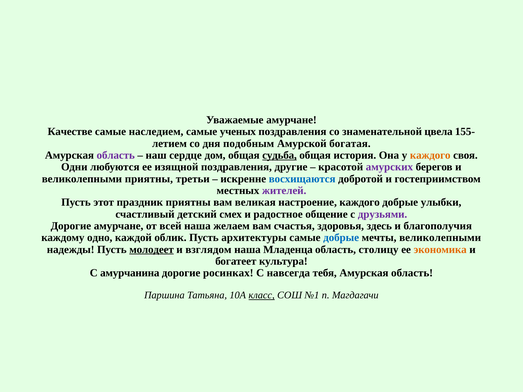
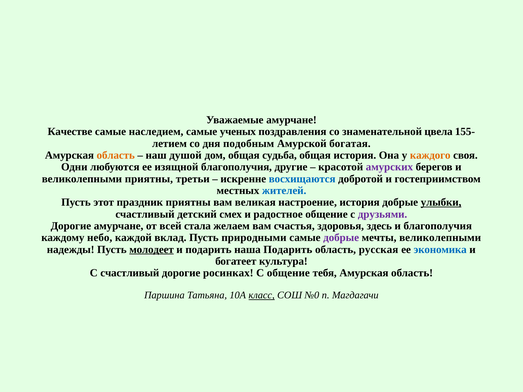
область at (116, 155) colour: purple -> orange
сердце: сердце -> душой
судьба underline: present -> none
изящной поздравления: поздравления -> благополучия
жителей colour: purple -> blue
настроение каждого: каждого -> история
улыбки underline: none -> present
всей наша: наша -> стала
одно: одно -> небо
облик: облик -> вклад
архитектуры: архитектуры -> природными
добрые at (341, 238) colour: blue -> purple
и взглядом: взглядом -> подарить
наша Младенца: Младенца -> Подарить
столицу: столицу -> русская
экономика colour: orange -> blue
С амурчанина: амурчанина -> счастливый
С навсегда: навсегда -> общение
№1: №1 -> №0
